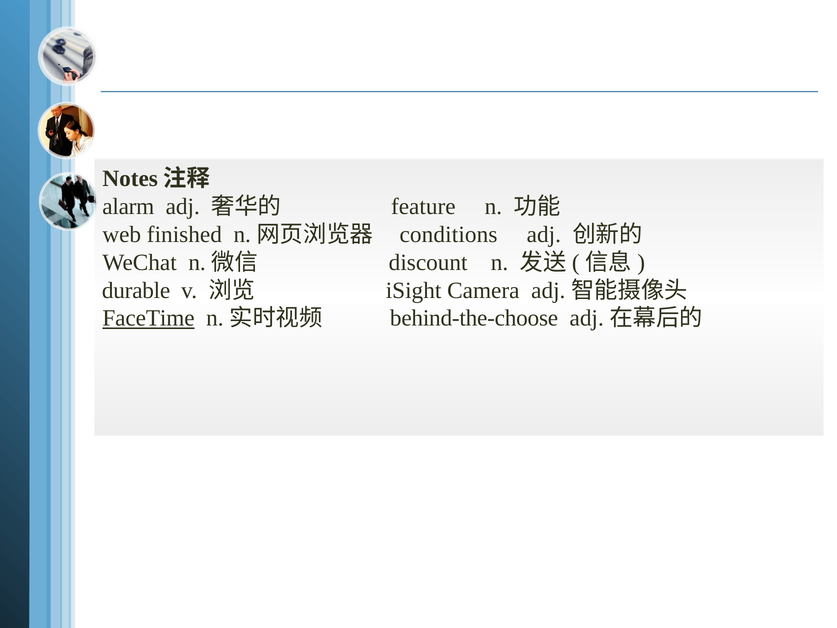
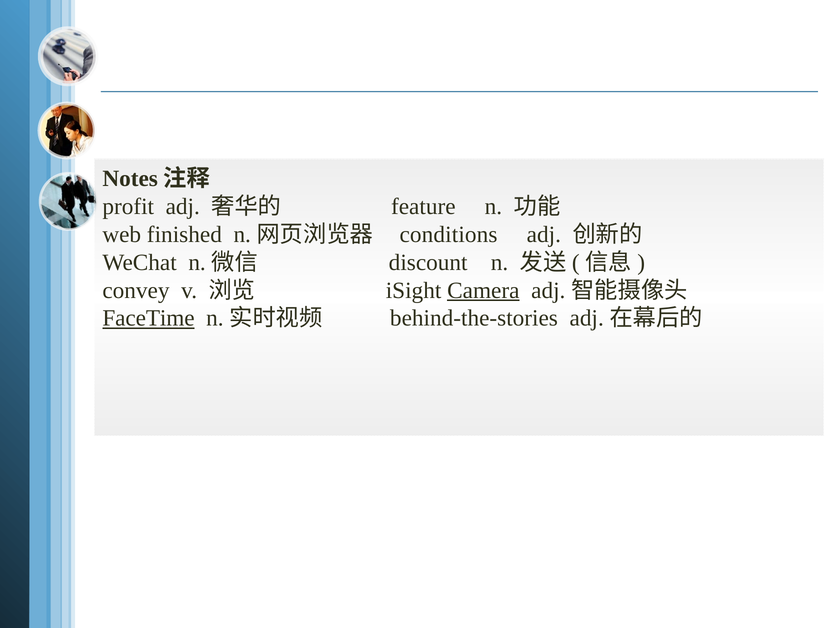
alarm: alarm -> profit
durable: durable -> convey
Camera underline: none -> present
behind-the-choose: behind-the-choose -> behind-the-stories
